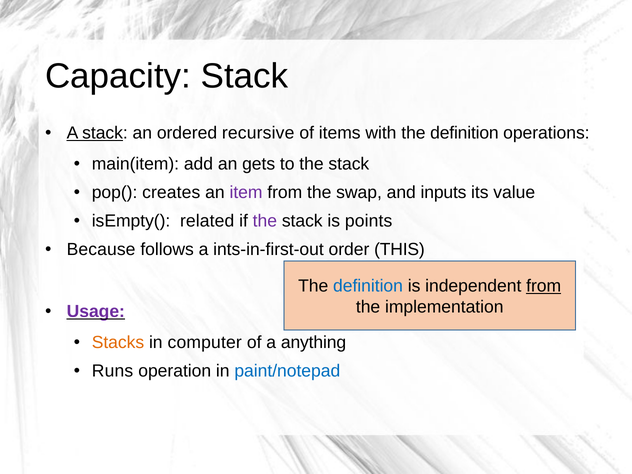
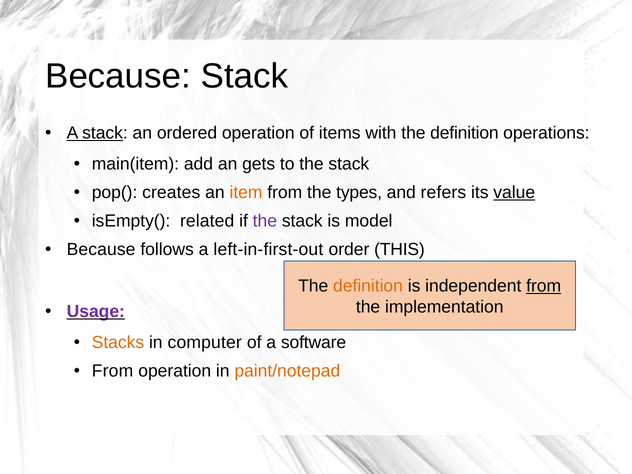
Capacity at (118, 76): Capacity -> Because
ordered recursive: recursive -> operation
item colour: purple -> orange
swap: swap -> types
inputs: inputs -> refers
value underline: none -> present
points: points -> model
ints-in-first-out: ints-in-first-out -> left-in-first-out
definition at (368, 286) colour: blue -> orange
anything: anything -> software
Runs at (113, 371): Runs -> From
paint/notepad colour: blue -> orange
